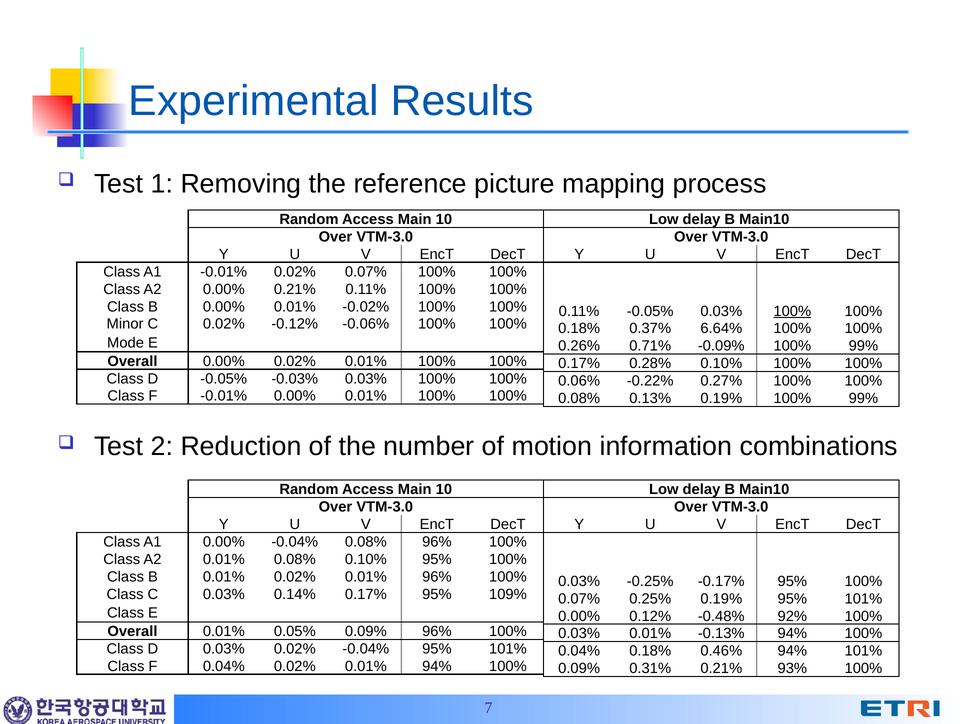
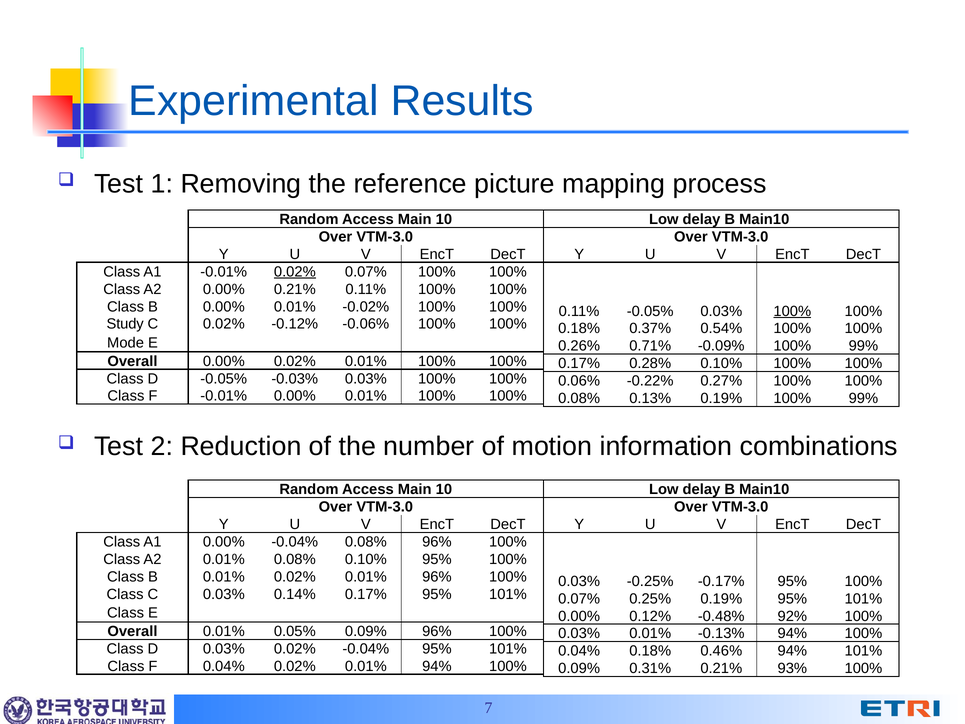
0.02% at (295, 272) underline: none -> present
Minor: Minor -> Study
6.64%: 6.64% -> 0.54%
0.17% 95% 109%: 109% -> 101%
